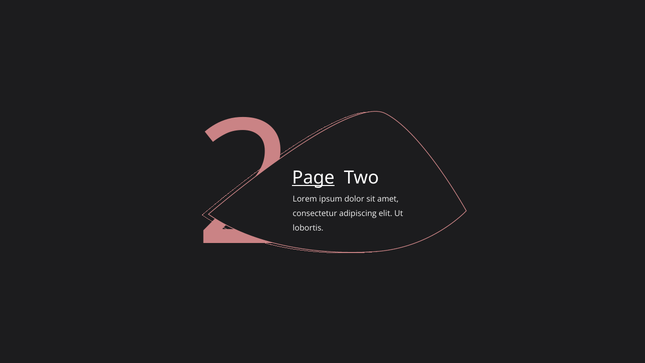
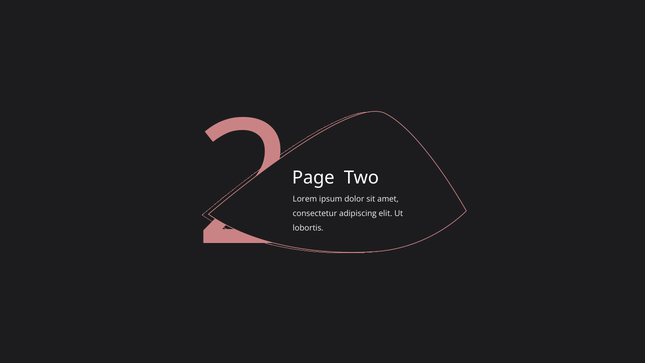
Page underline: present -> none
